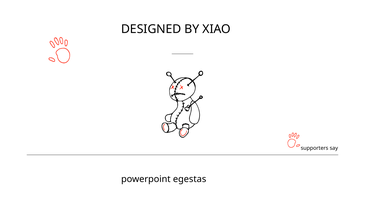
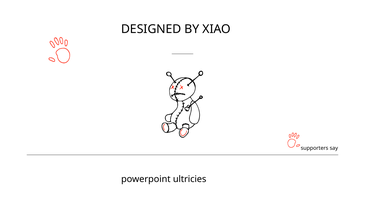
egestas: egestas -> ultricies
